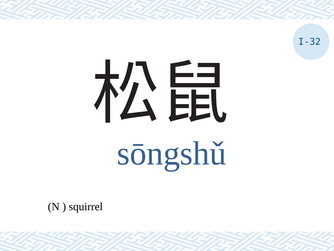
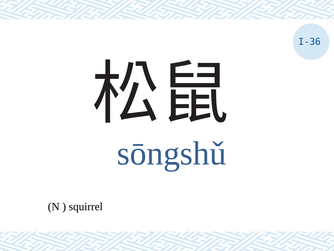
I-32: I-32 -> I-36
